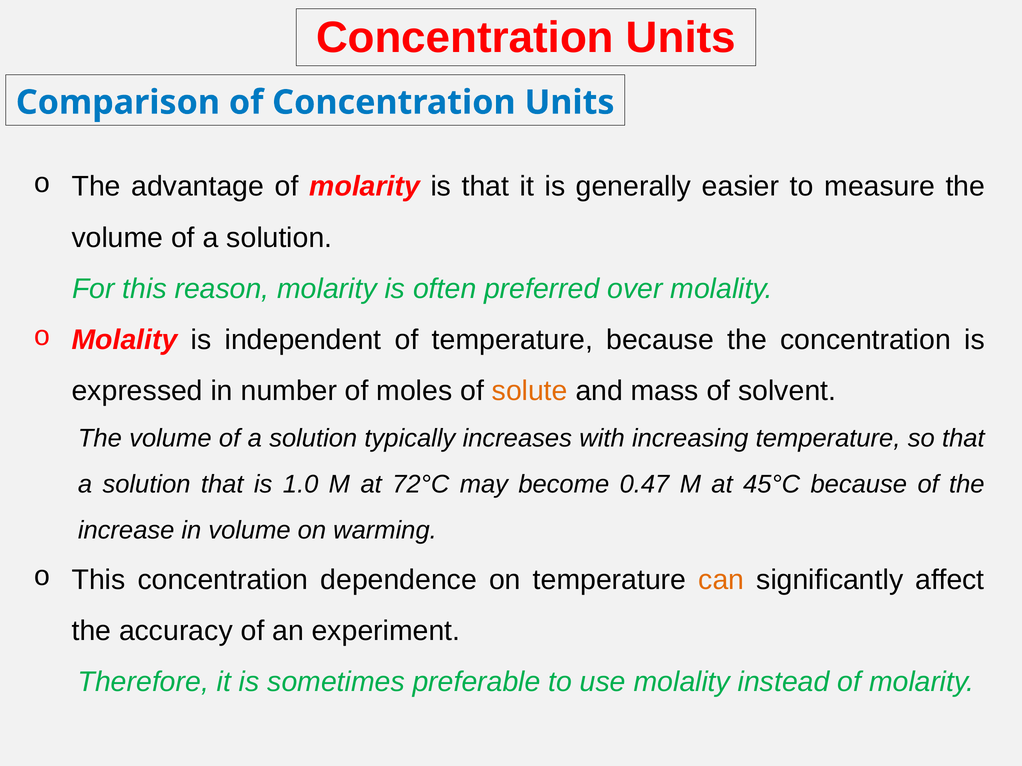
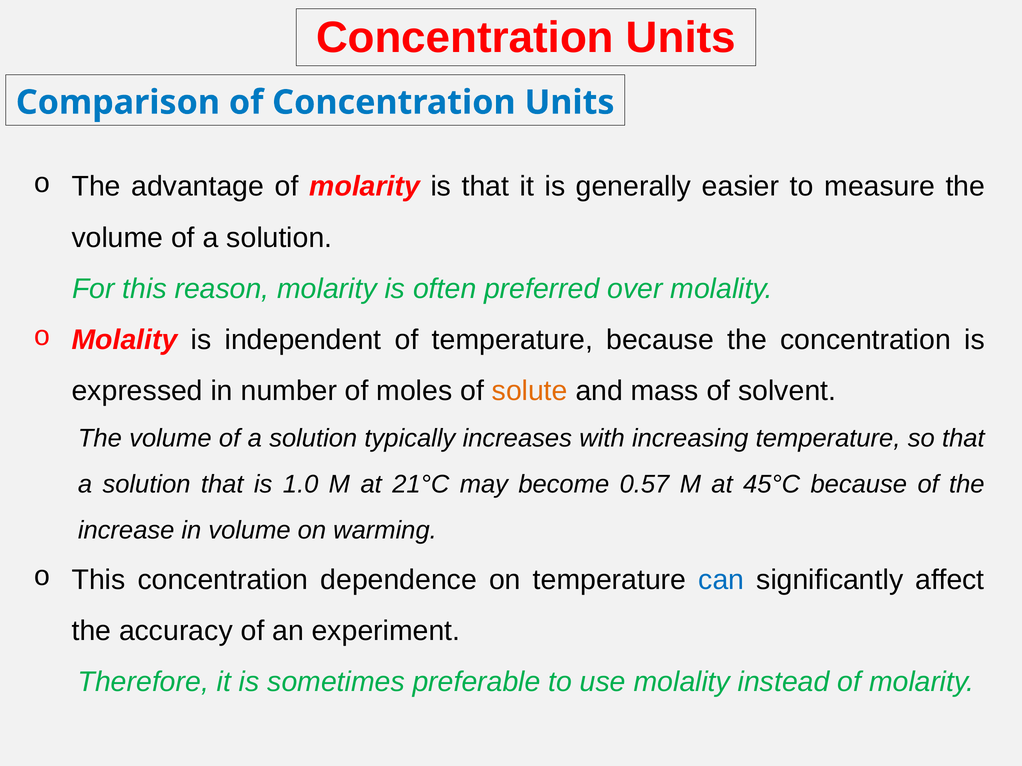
72°C: 72°C -> 21°C
0.47: 0.47 -> 0.57
can colour: orange -> blue
